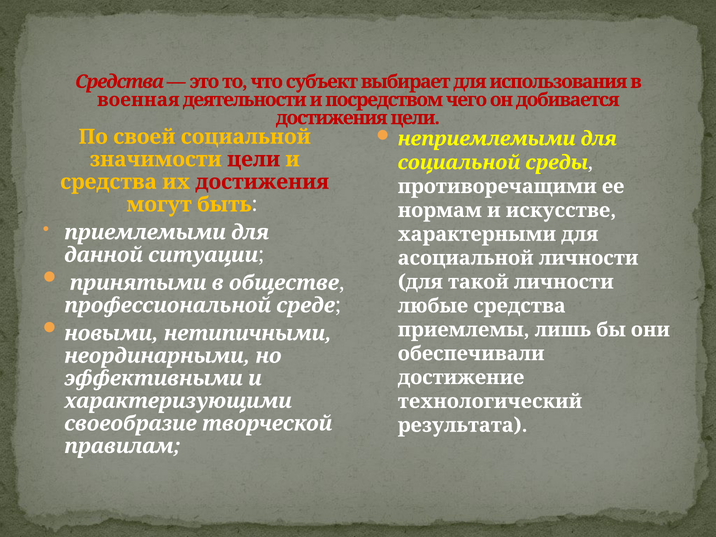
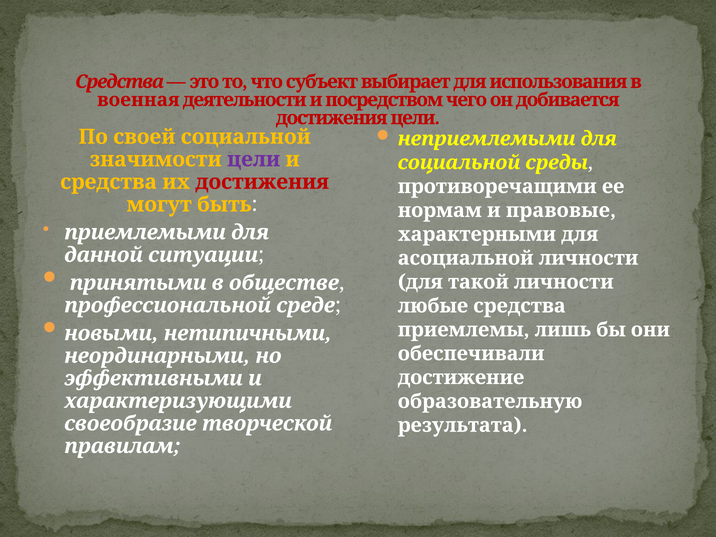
цели at (254, 159) colour: red -> purple
искусстве: искусстве -> правовые
технологический: технологический -> образовательную
